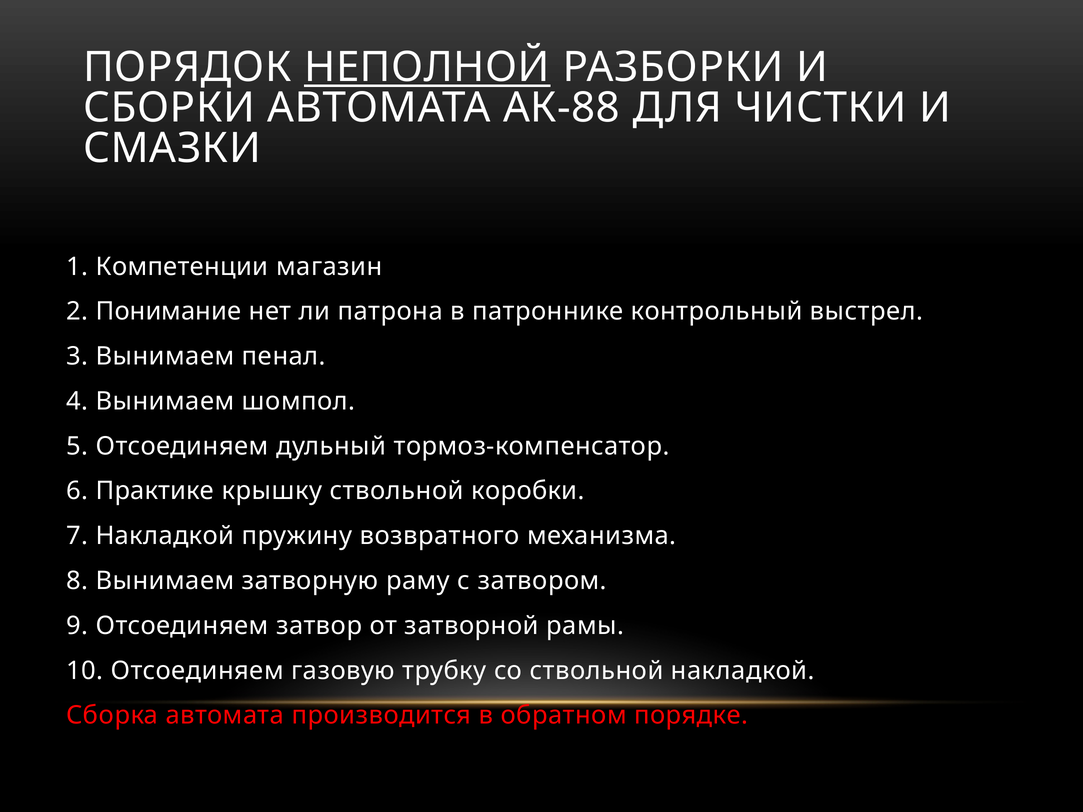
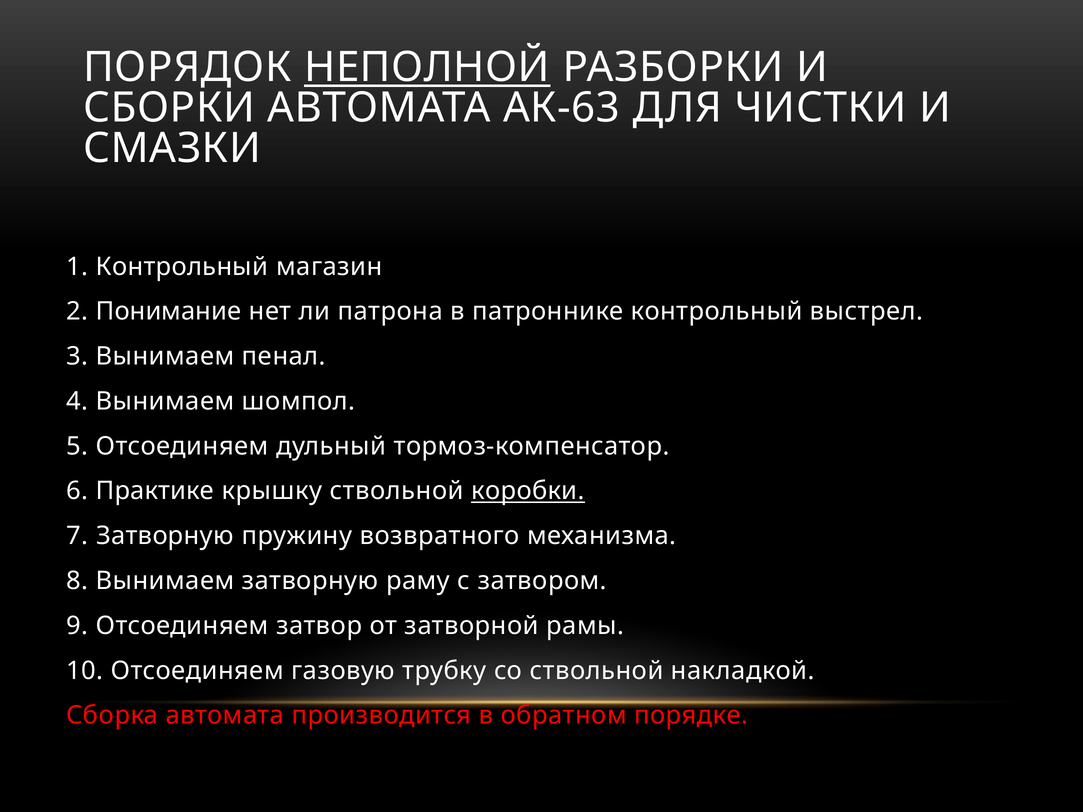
АК-88: АК-88 -> АК-63
1 Компетенции: Компетенции -> Контрольный
коробки underline: none -> present
7 Накладкой: Накладкой -> Затворную
